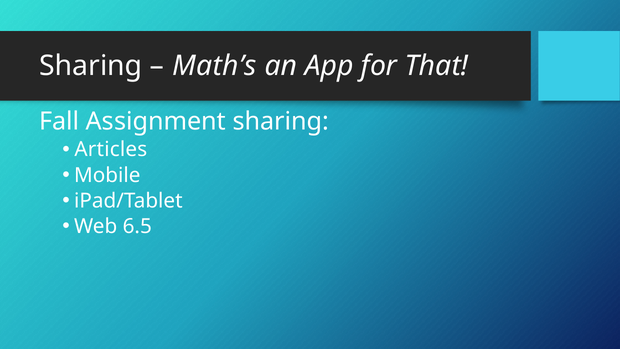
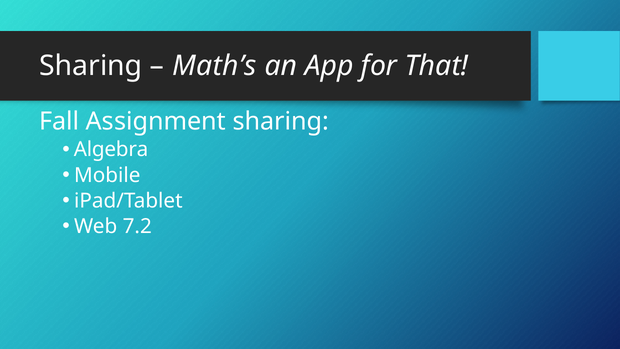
Articles: Articles -> Algebra
6.5: 6.5 -> 7.2
